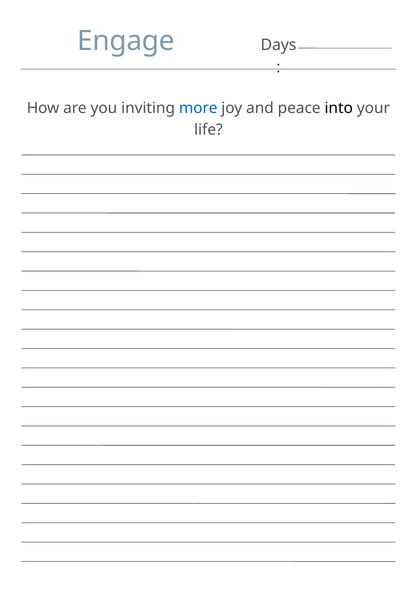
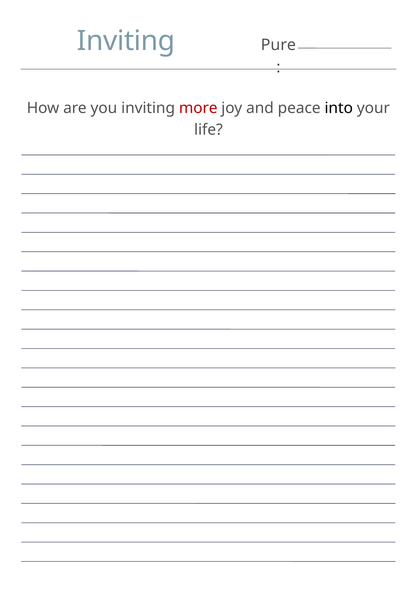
Engage at (126, 41): Engage -> Inviting
Days: Days -> Pure
more colour: blue -> red
